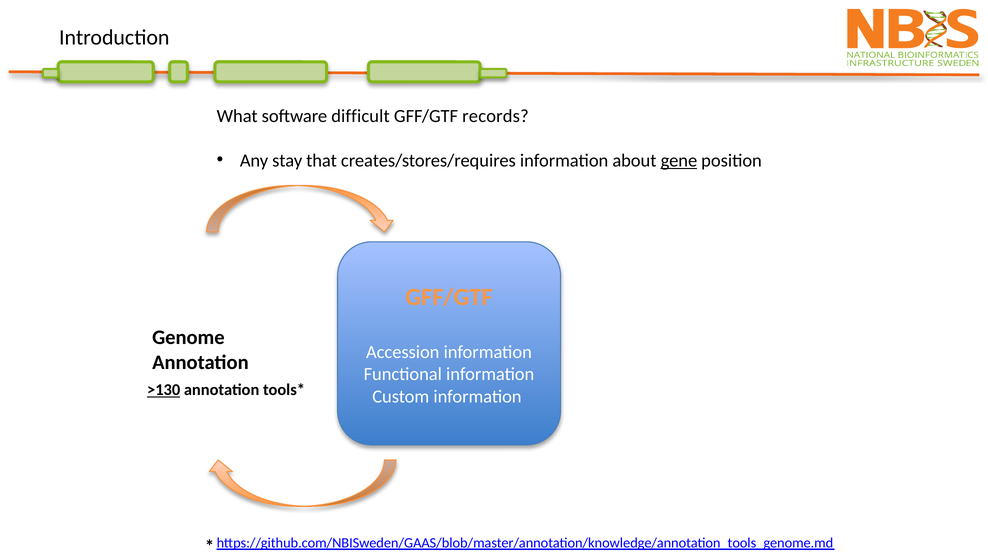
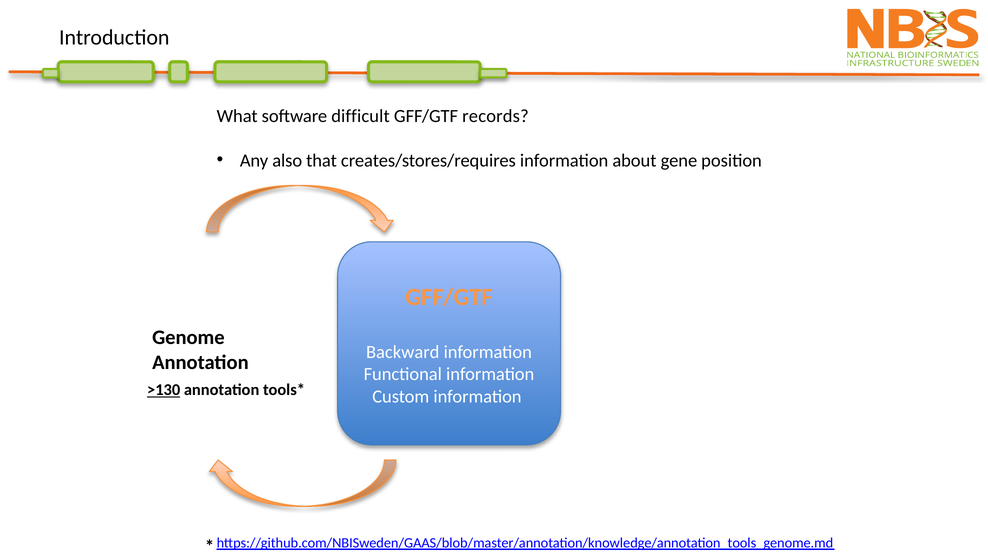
stay: stay -> also
gene underline: present -> none
Accession: Accession -> Backward
